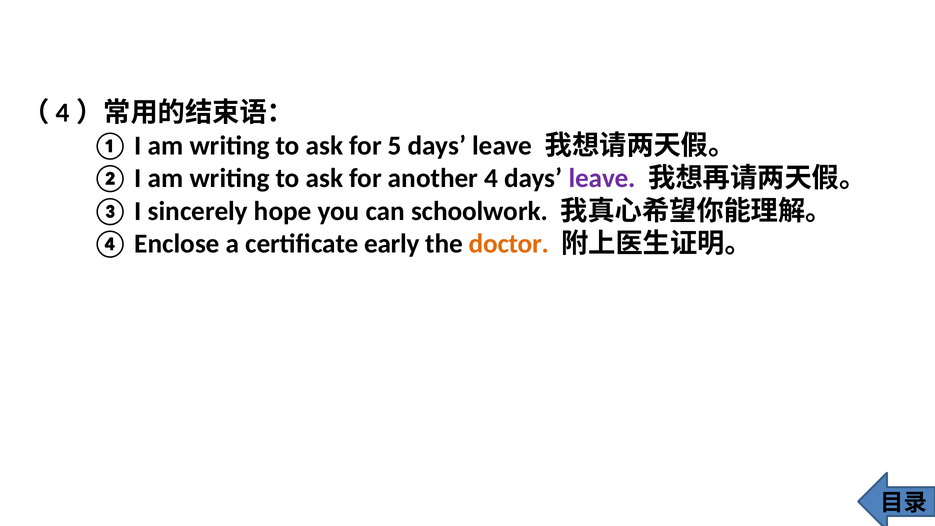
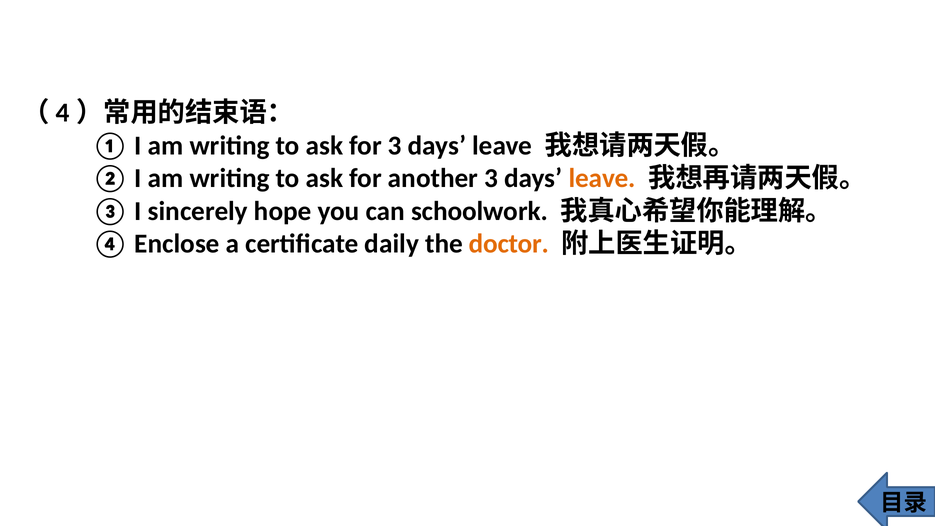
for 5: 5 -> 3
another 4: 4 -> 3
leave at (602, 178) colour: purple -> orange
early: early -> daily
